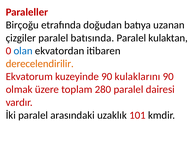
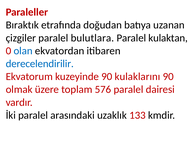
Birçoğu: Birçoğu -> Bıraktık
batısında: batısında -> bulutlara
derecelendirilir colour: orange -> blue
280: 280 -> 576
101: 101 -> 133
